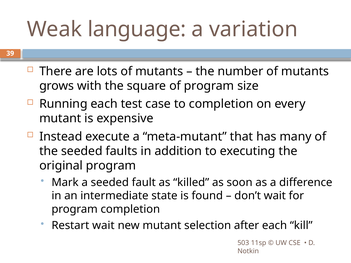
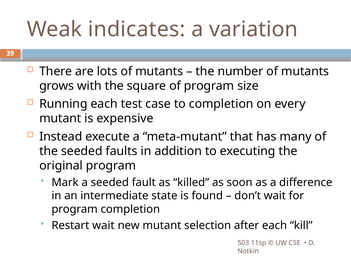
language: language -> indicates
